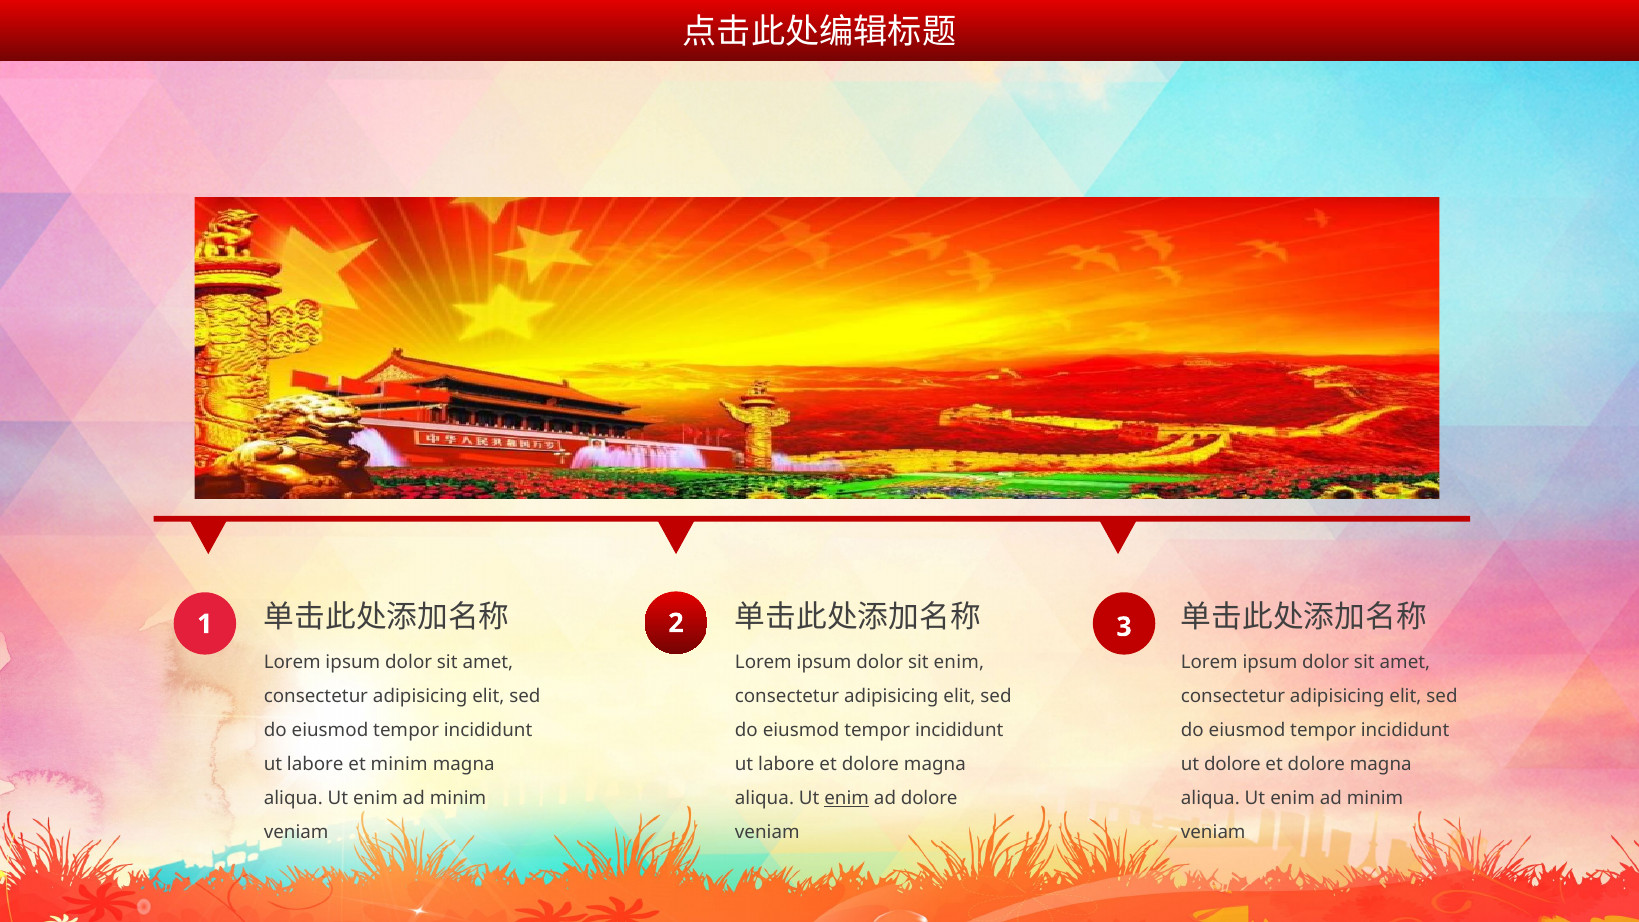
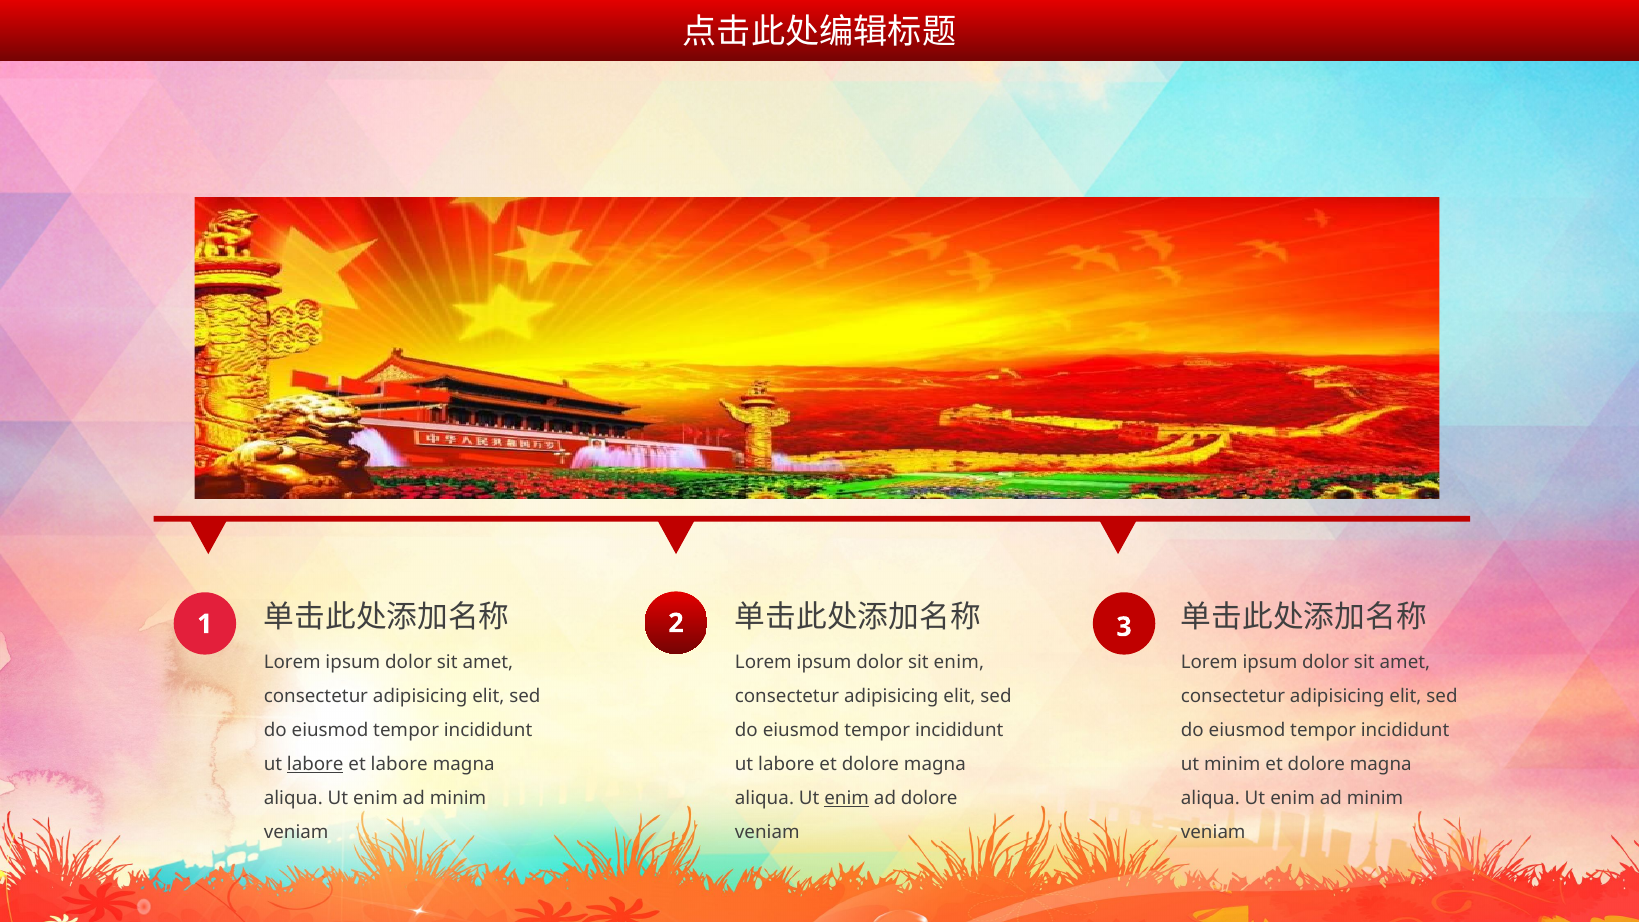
labore at (315, 764) underline: none -> present
et minim: minim -> labore
ut dolore: dolore -> minim
